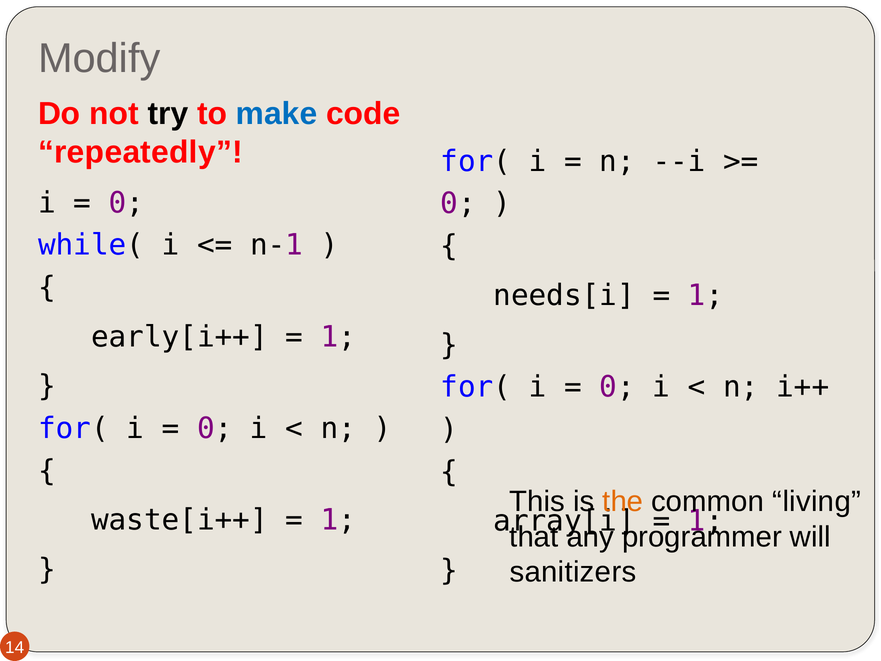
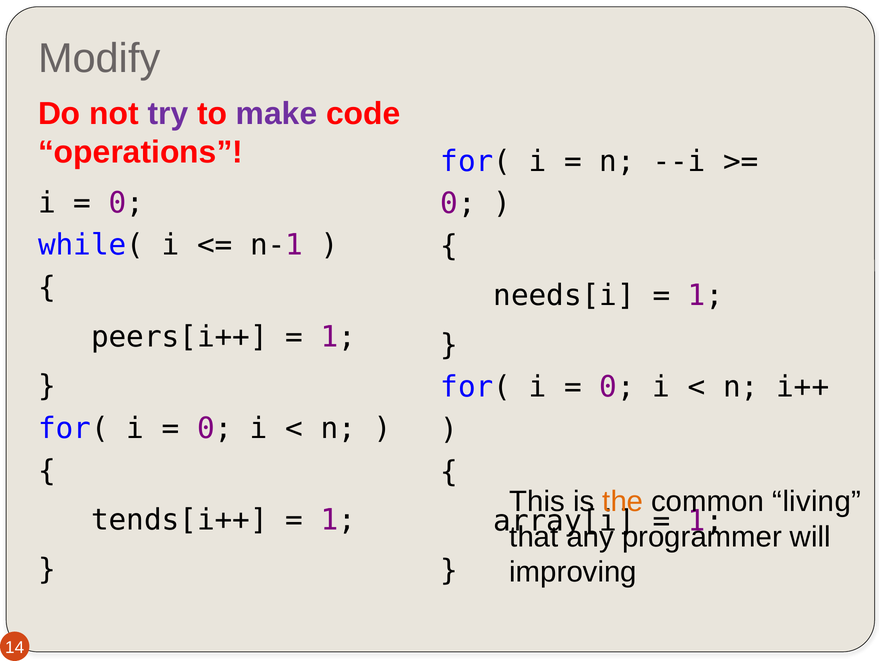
try colour: black -> purple
make colour: blue -> purple
repeatedly: repeatedly -> operations
early[i++: early[i++ -> peers[i++
waste[i++: waste[i++ -> tends[i++
sanitizers: sanitizers -> improving
